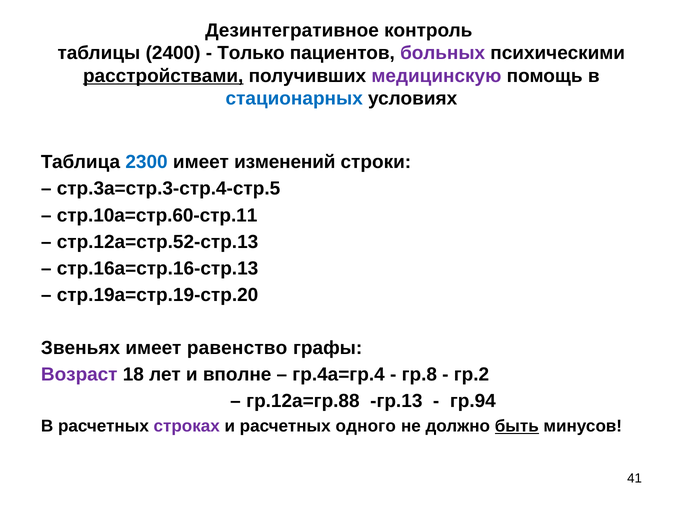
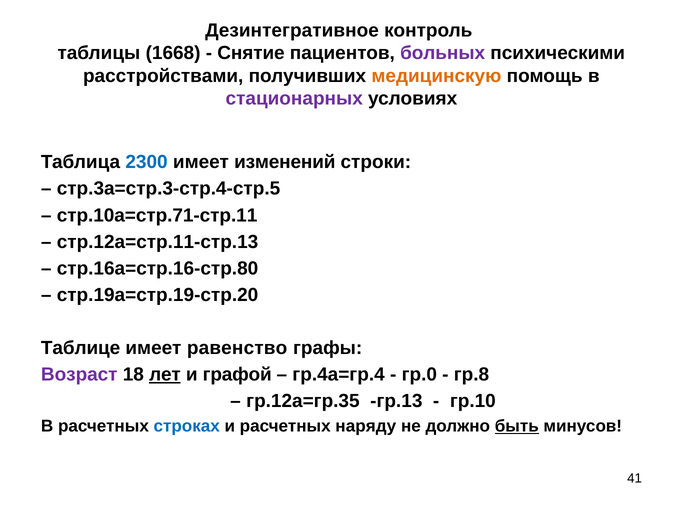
2400: 2400 -> 1668
Только: Только -> Снятие
расстройствами underline: present -> none
медицинскую colour: purple -> orange
стационарных colour: blue -> purple
стр.10а=стр.60-стр.11: стр.10а=стр.60-стр.11 -> стр.10а=стр.71-стр.11
стр.12а=стр.52-стр.13: стр.12а=стр.52-стр.13 -> стр.12а=стр.11-стр.13
стр.16а=стр.16-стр.13: стр.16а=стр.16-стр.13 -> стр.16а=стр.16-стр.80
Звеньях: Звеньях -> Таблице
лет underline: none -> present
вполне: вполне -> графой
гр.8: гр.8 -> гр.0
гр.2: гр.2 -> гр.8
гр.12а=гр.88: гр.12а=гр.88 -> гр.12а=гр.35
гр.94: гр.94 -> гр.10
строках colour: purple -> blue
одного: одного -> наряду
